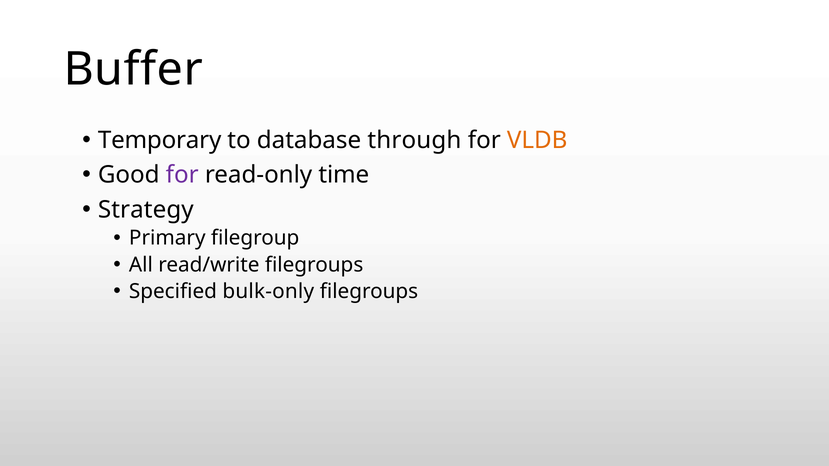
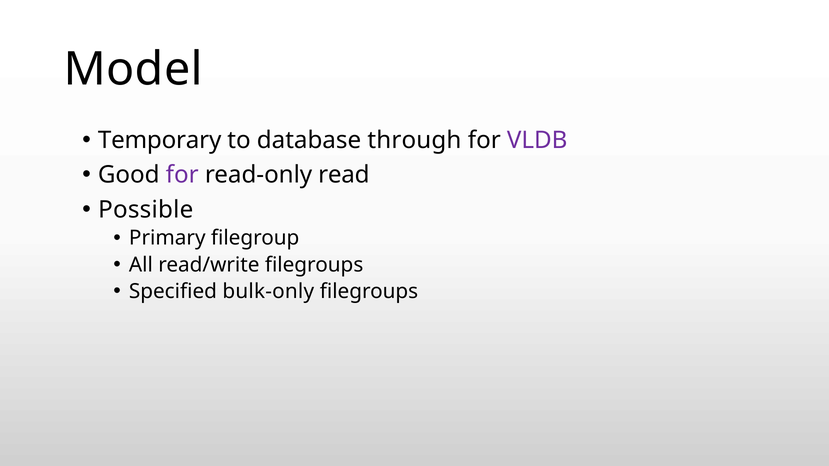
Buffer: Buffer -> Model
VLDB colour: orange -> purple
time: time -> read
Strategy: Strategy -> Possible
